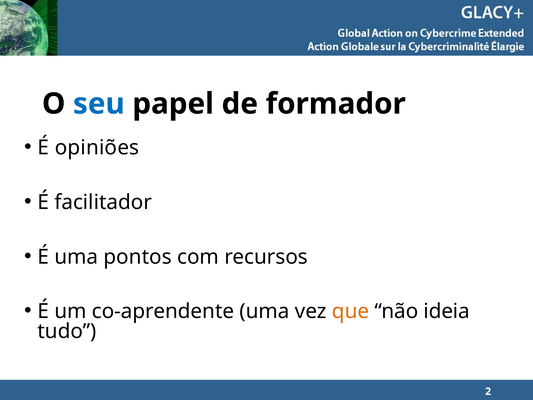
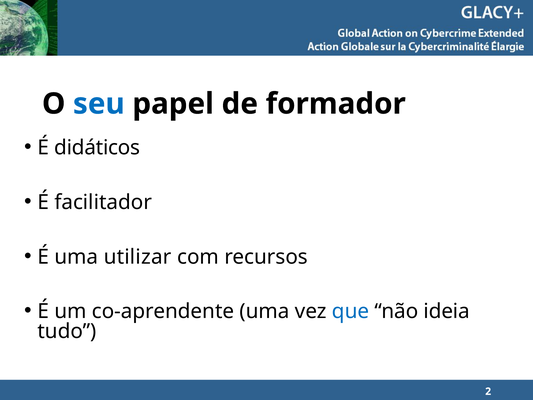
opiniões: opiniões -> didáticos
pontos: pontos -> utilizar
que colour: orange -> blue
